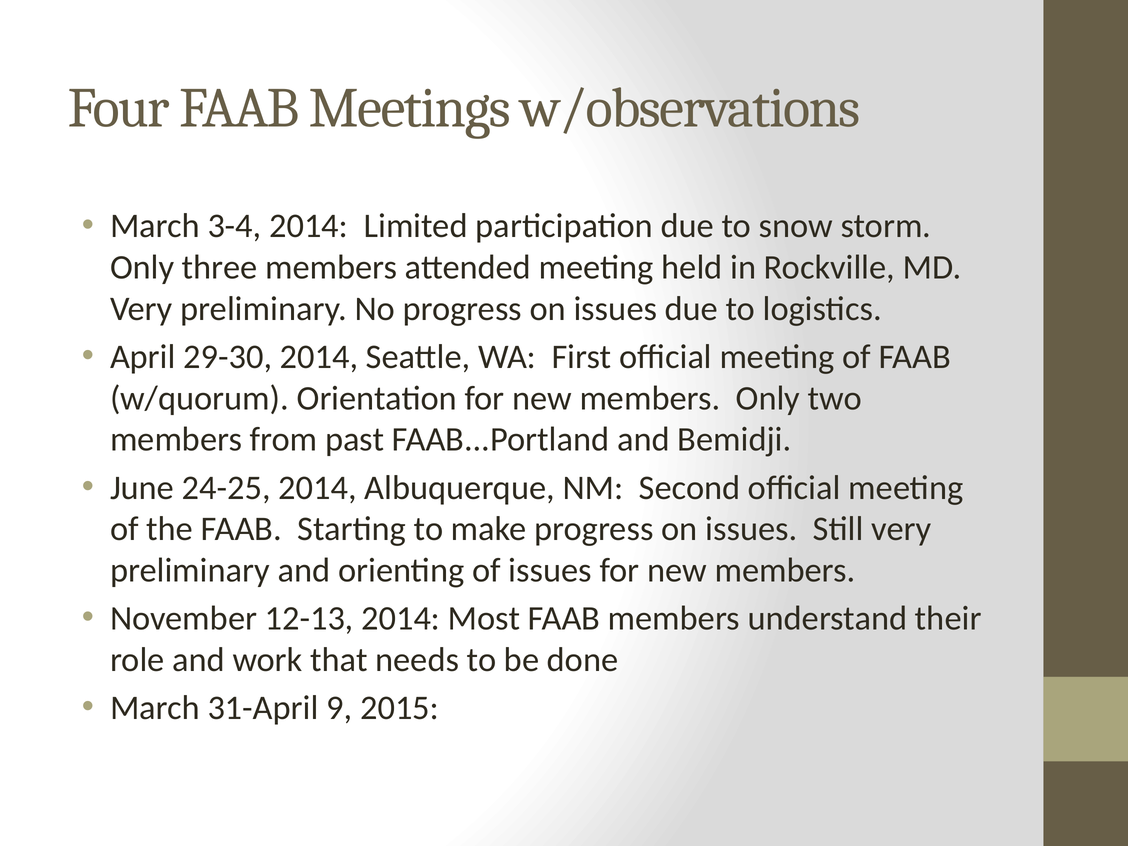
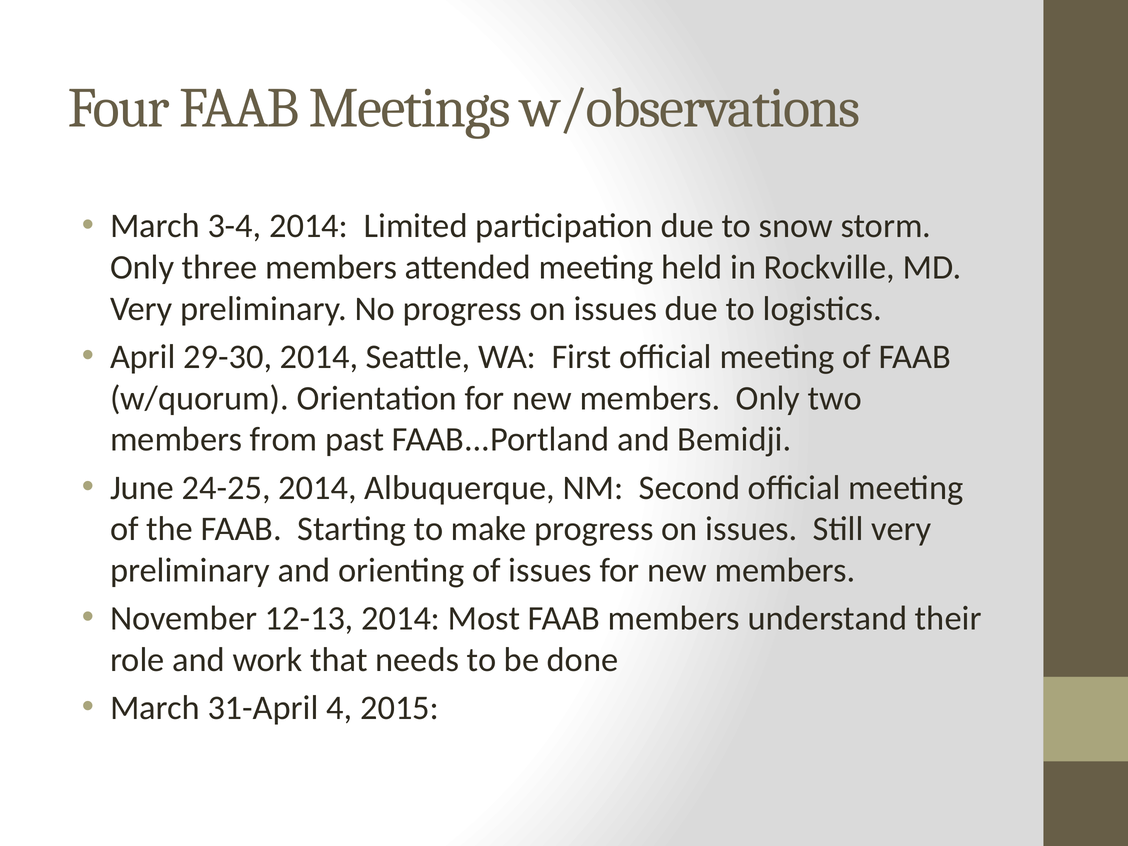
9: 9 -> 4
